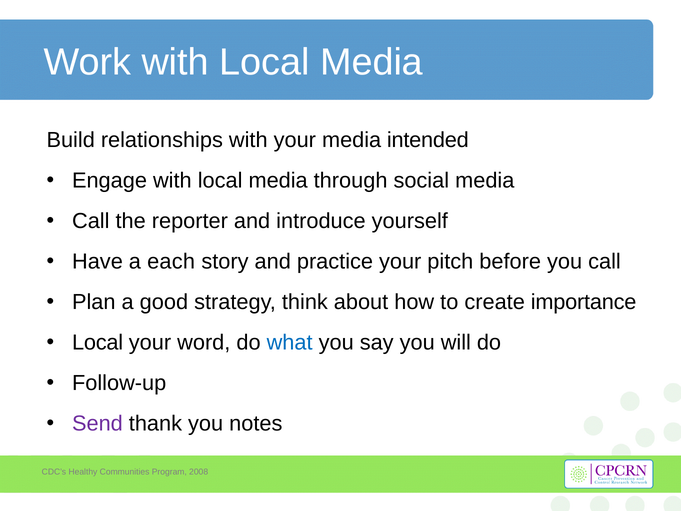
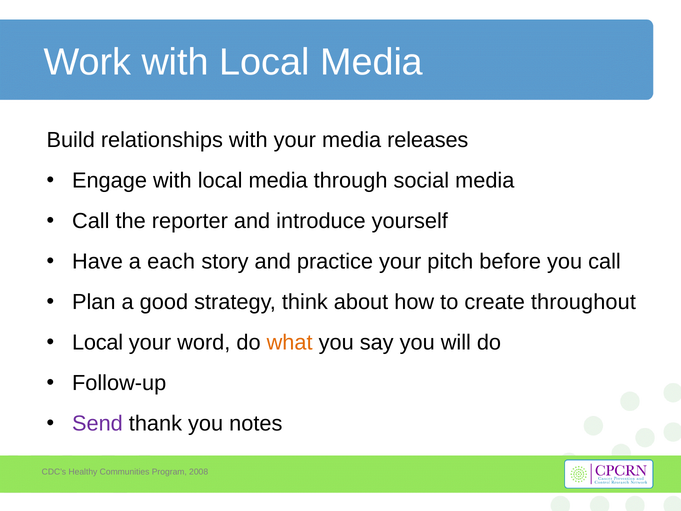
intended: intended -> releases
importance: importance -> throughout
what colour: blue -> orange
